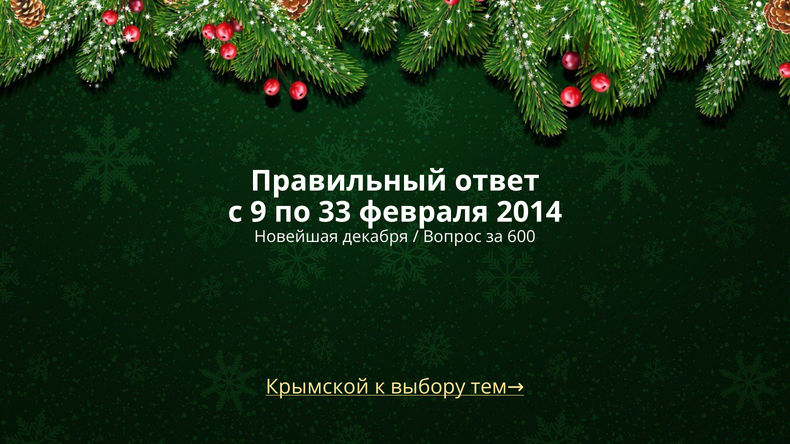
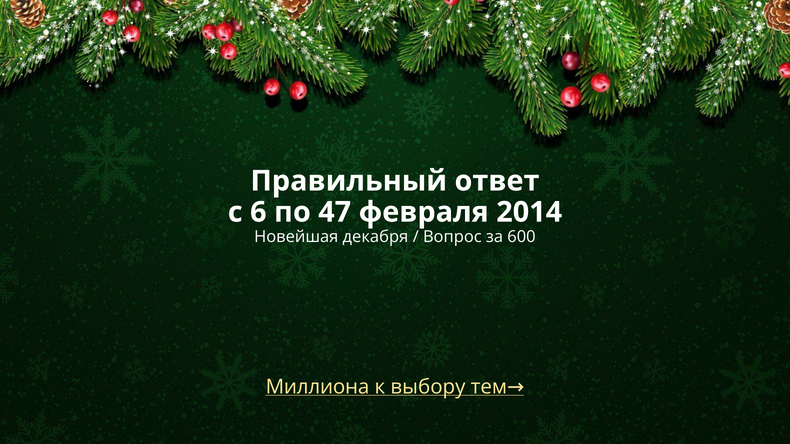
9: 9 -> 6
33: 33 -> 47
Крымской: Крымской -> Миллиона
